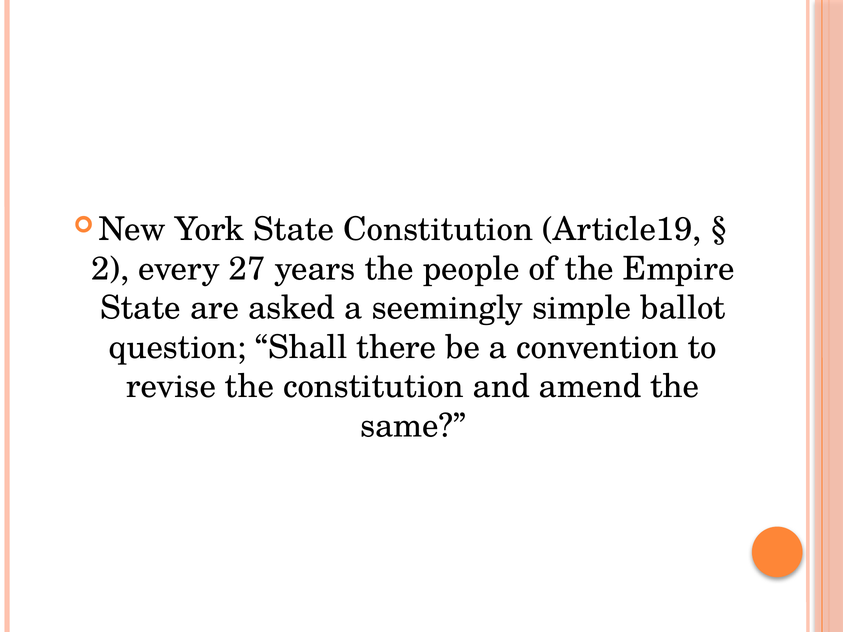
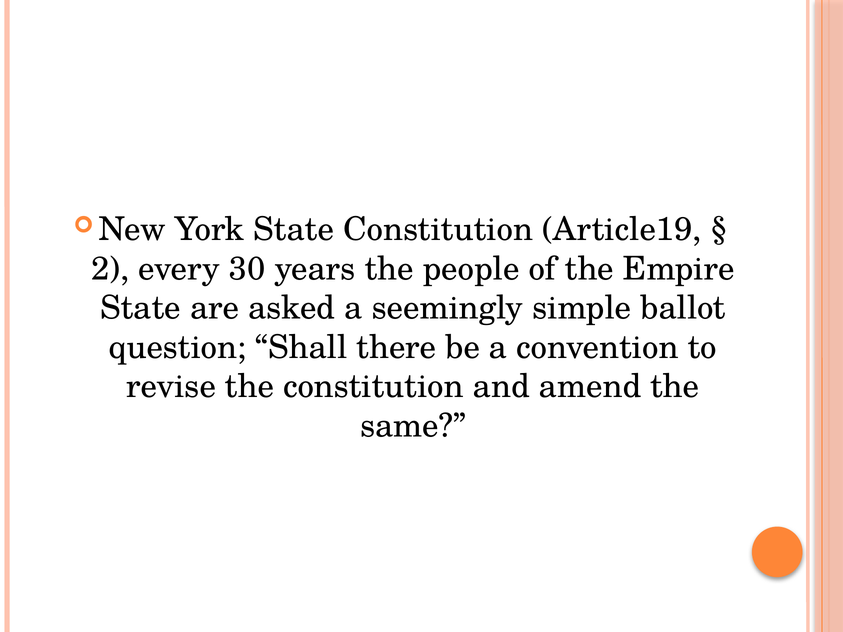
27: 27 -> 30
